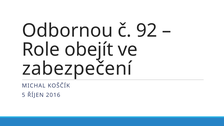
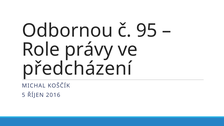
92: 92 -> 95
obejít: obejít -> právy
zabezpečení: zabezpečení -> předcházení
